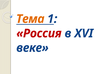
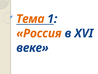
Россия colour: red -> orange
